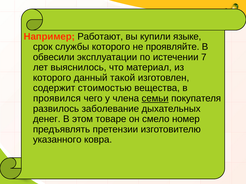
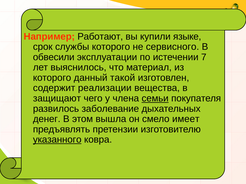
проявляйте: проявляйте -> сервисного
стоимостью: стоимостью -> реализации
проявился: проявился -> защищают
товаре: товаре -> вышла
номер: номер -> имеет
указанного underline: none -> present
